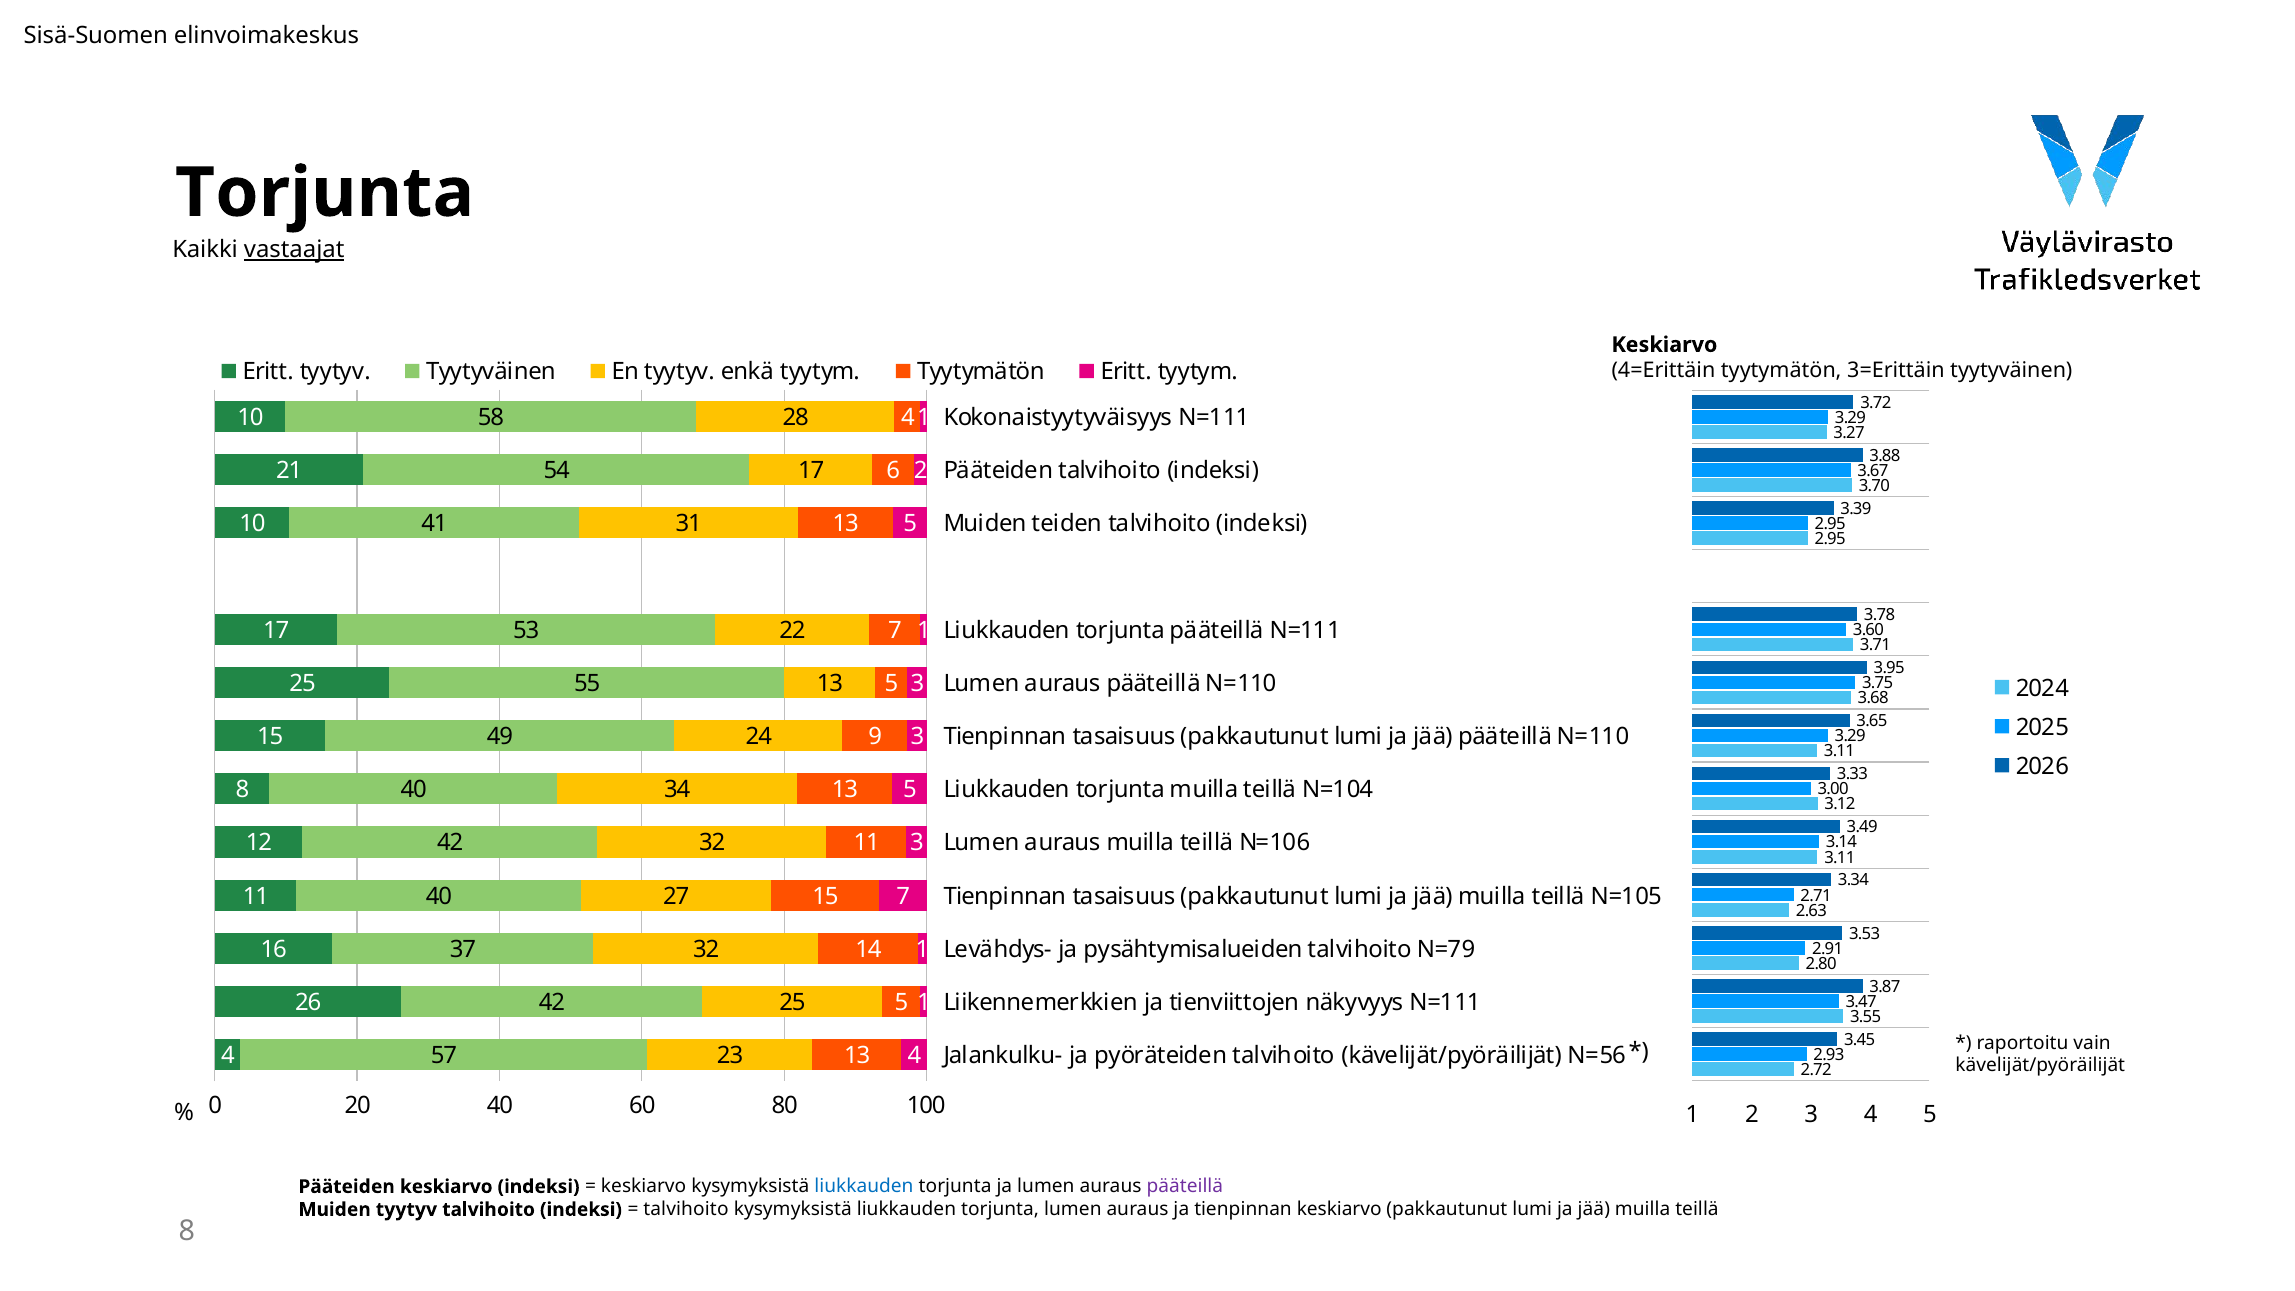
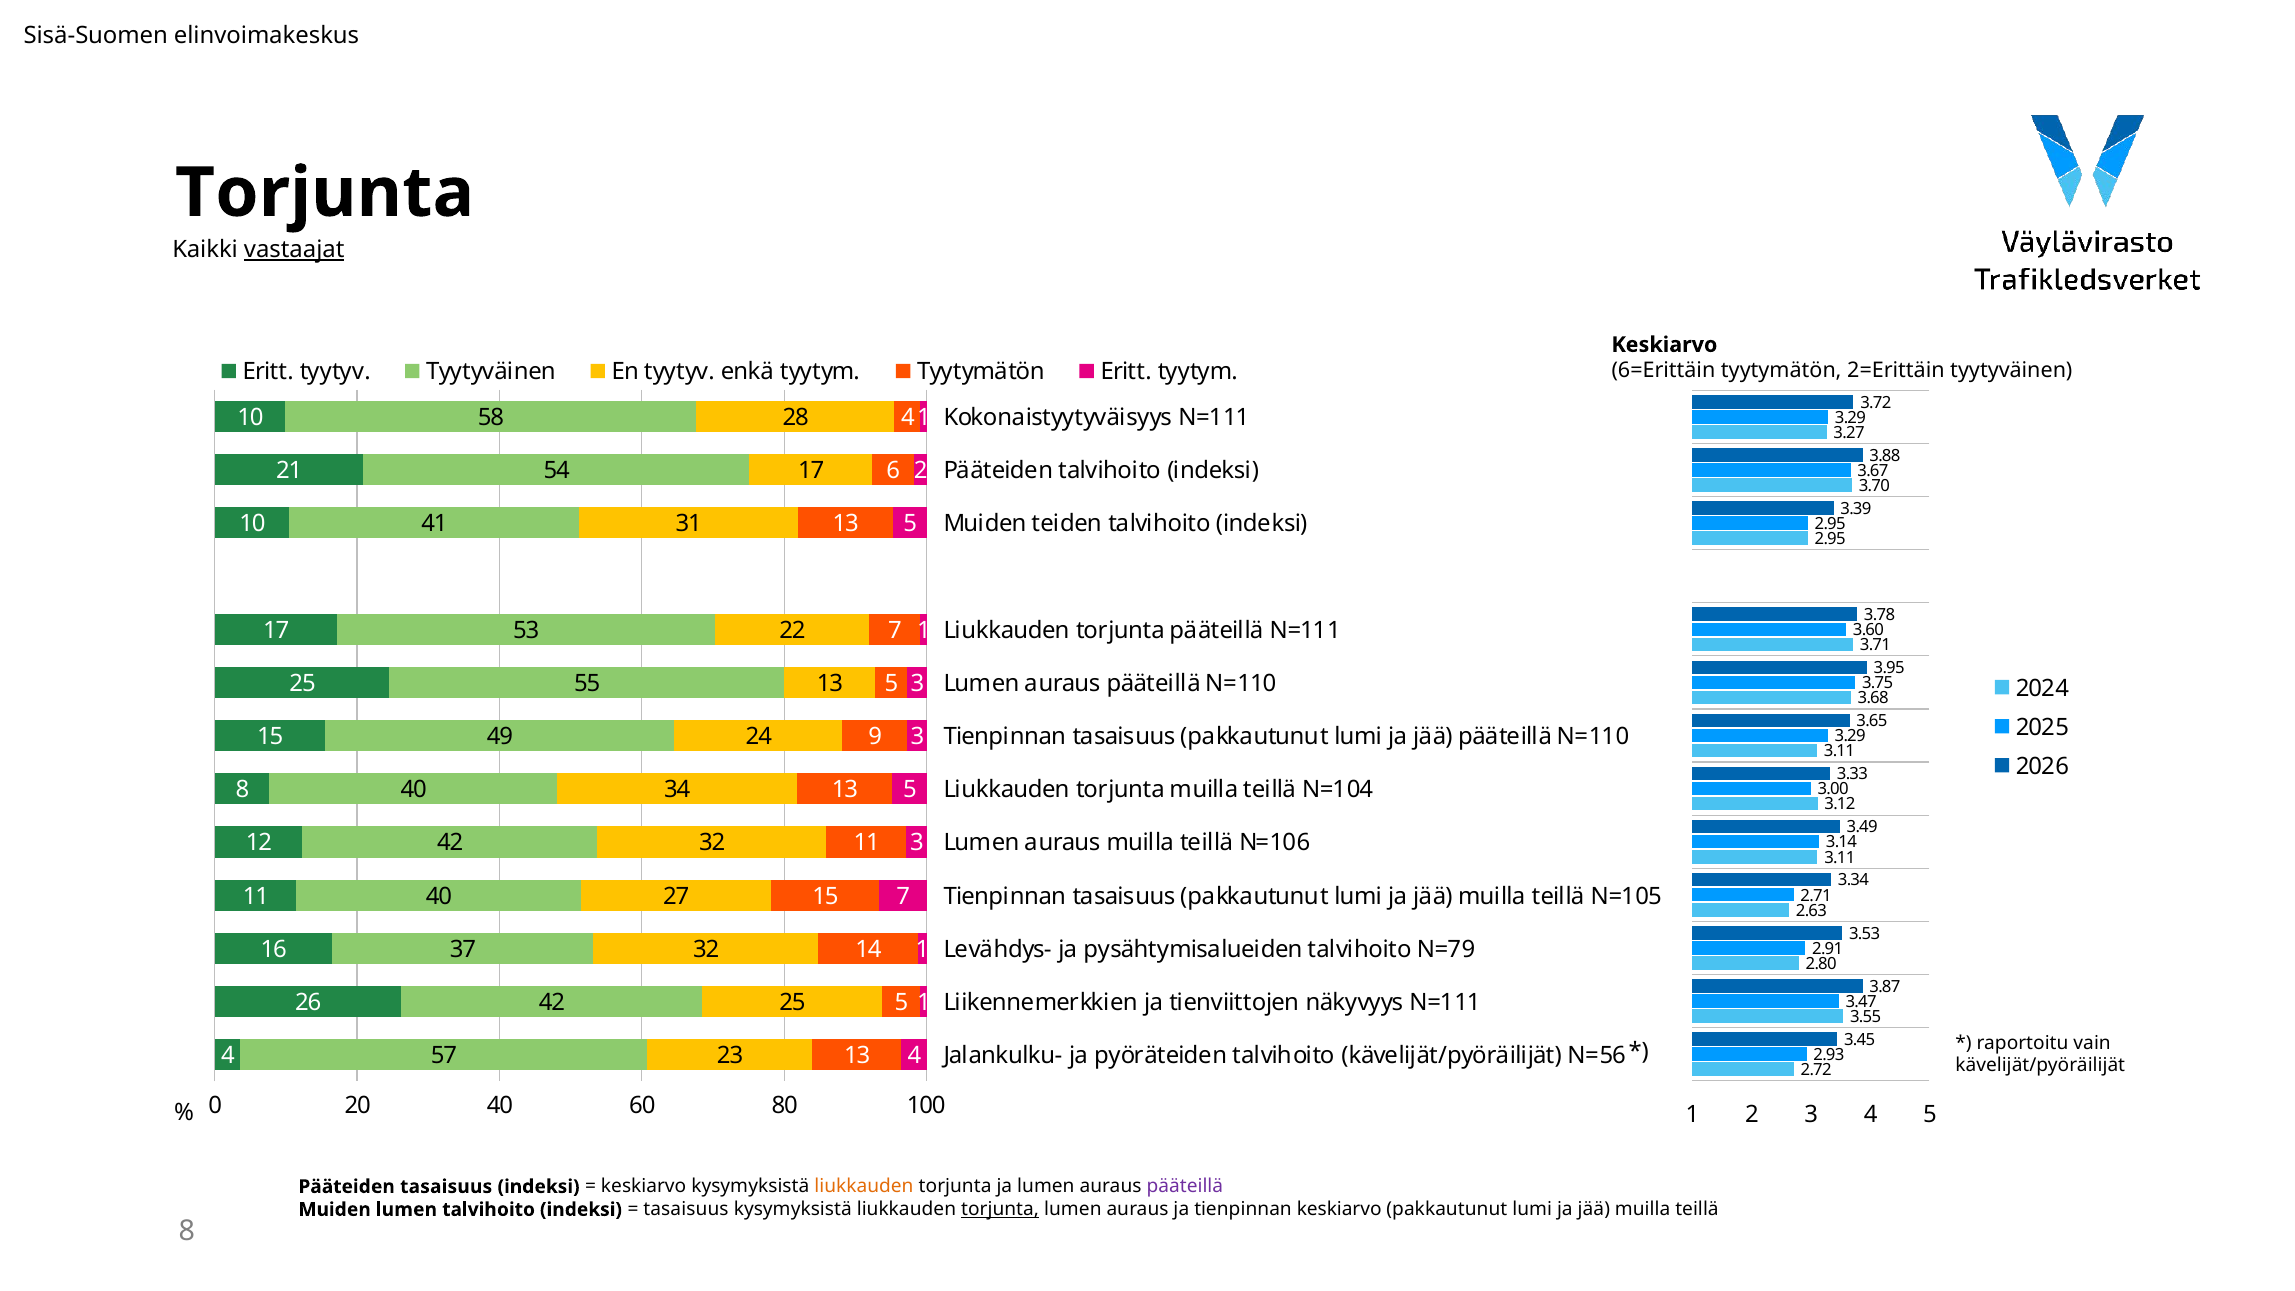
4=Erittäin: 4=Erittäin -> 6=Erittäin
3=Erittäin: 3=Erittäin -> 2=Erittäin
Pääteiden keskiarvo: keskiarvo -> tasaisuus
liukkauden at (864, 1187) colour: blue -> orange
Muiden tyytyv: tyytyv -> lumen
talvihoito at (686, 1209): talvihoito -> tasaisuus
torjunta at (1000, 1209) underline: none -> present
